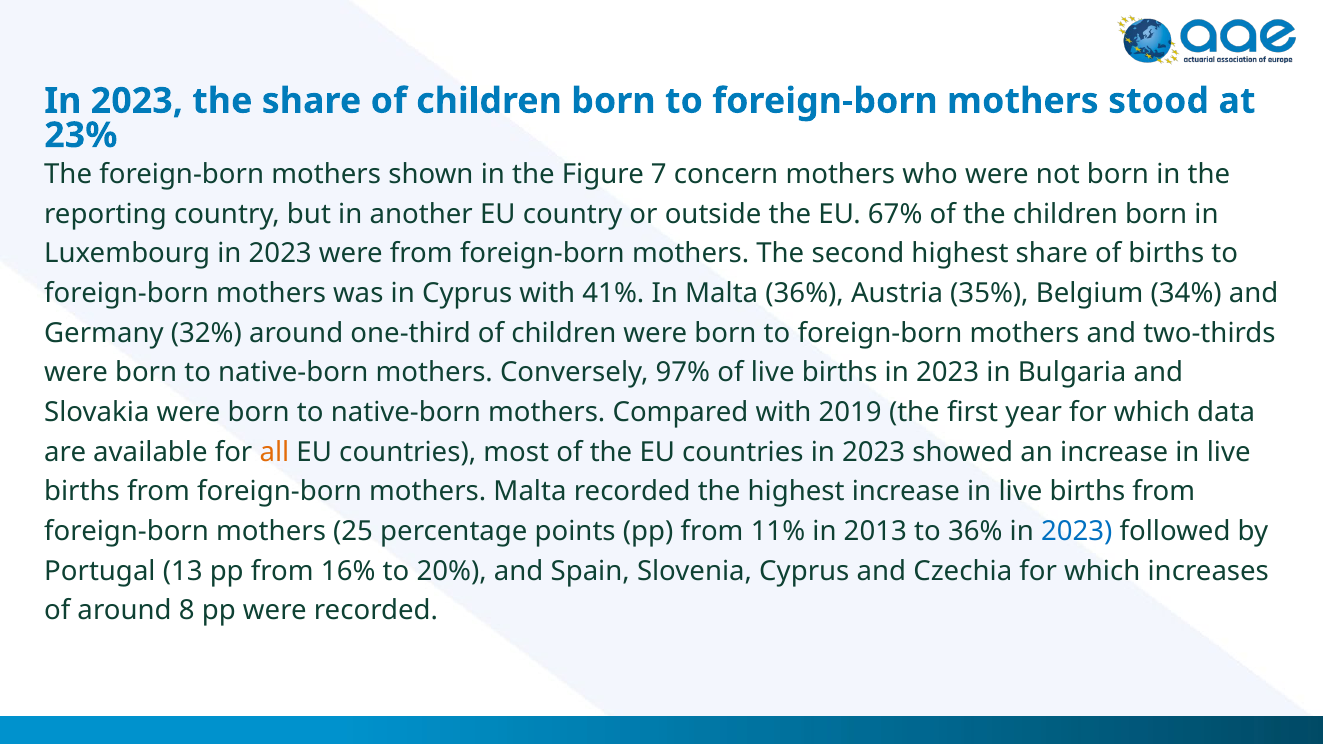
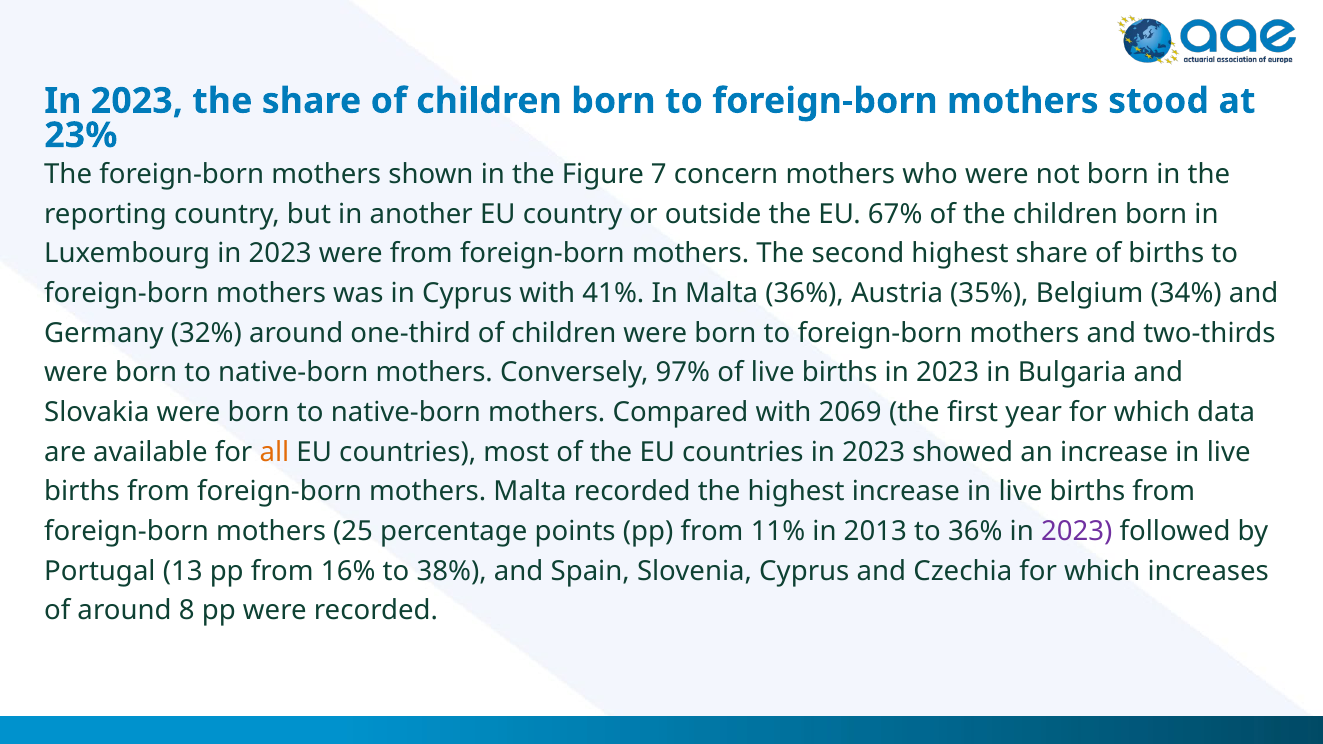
2019: 2019 -> 2069
2023 at (1077, 532) colour: blue -> purple
20%: 20% -> 38%
